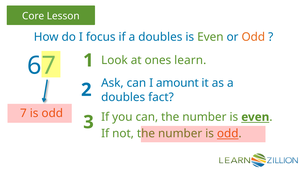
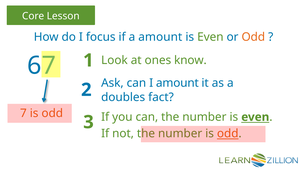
if a doubles: doubles -> amount
learn: learn -> know
